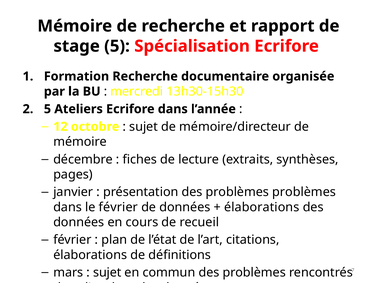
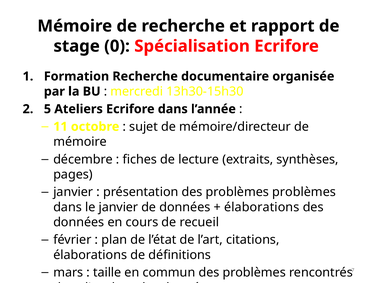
stage 5: 5 -> 0
12: 12 -> 11
le février: février -> janvier
sujet at (107, 272): sujet -> taille
